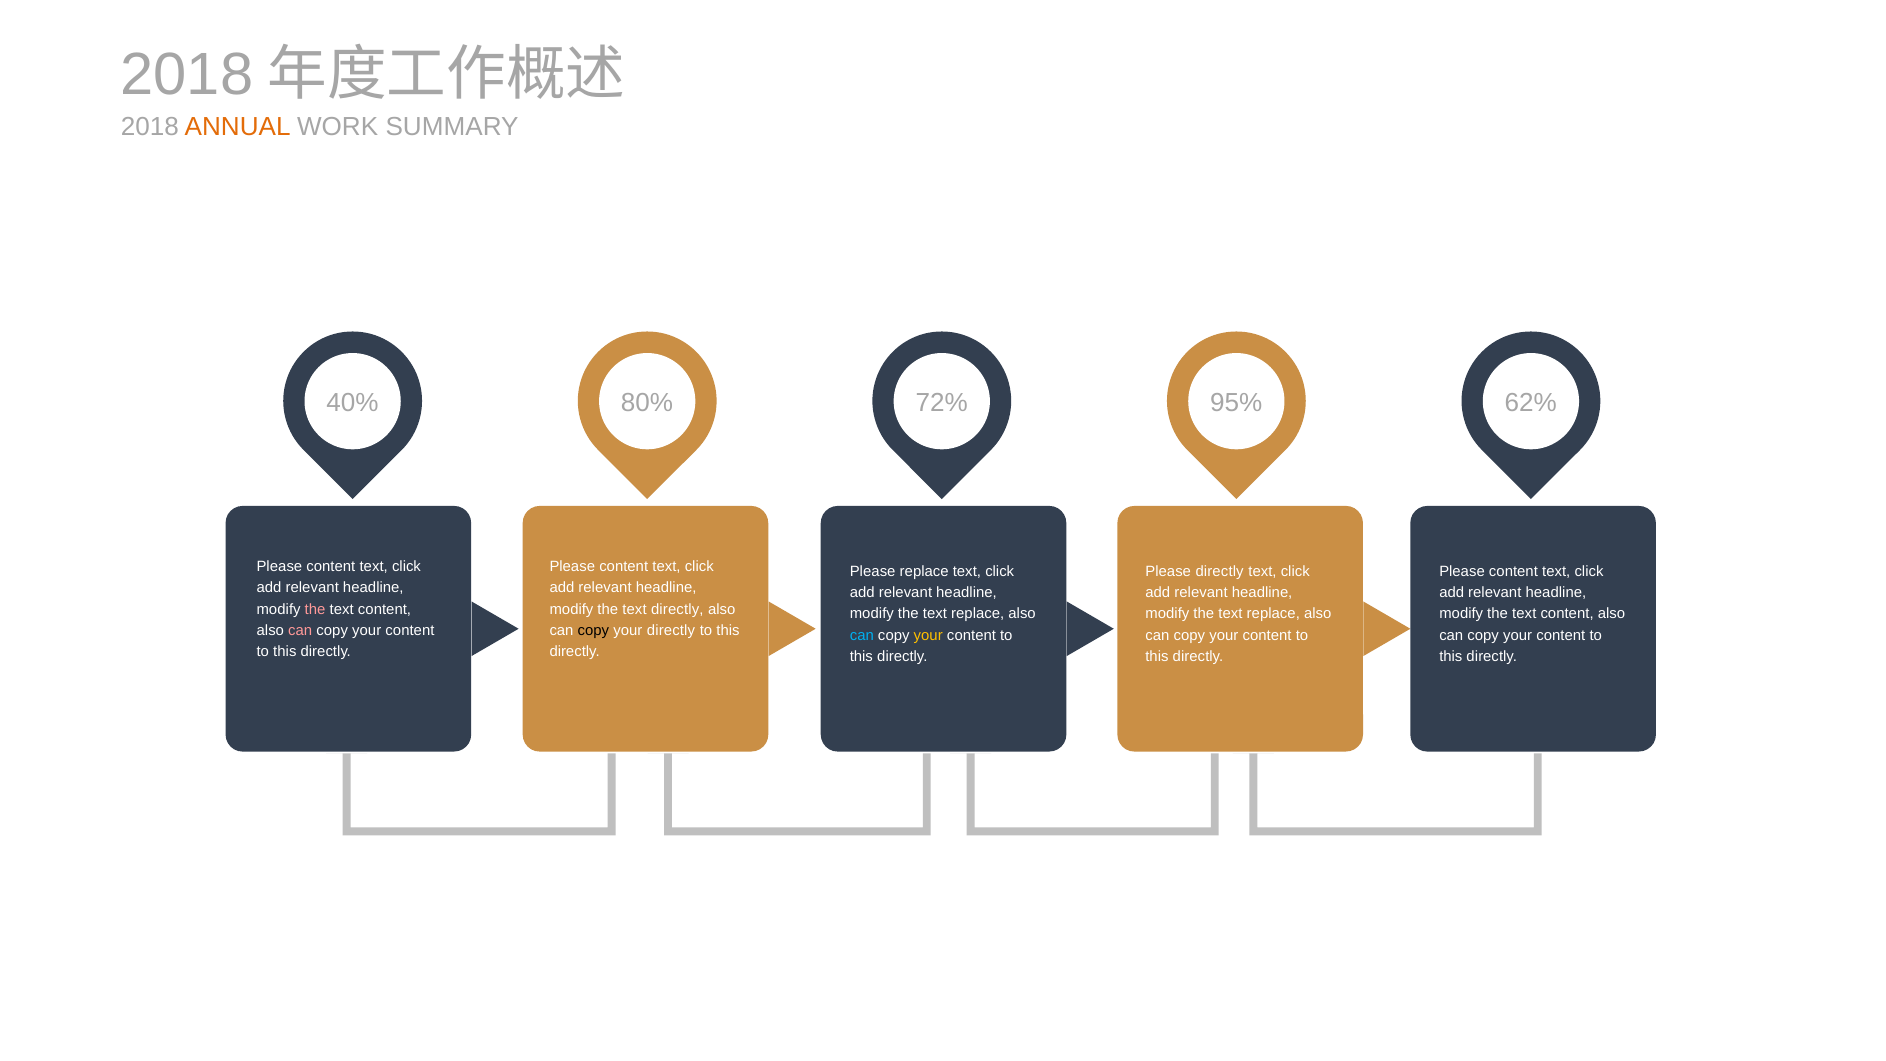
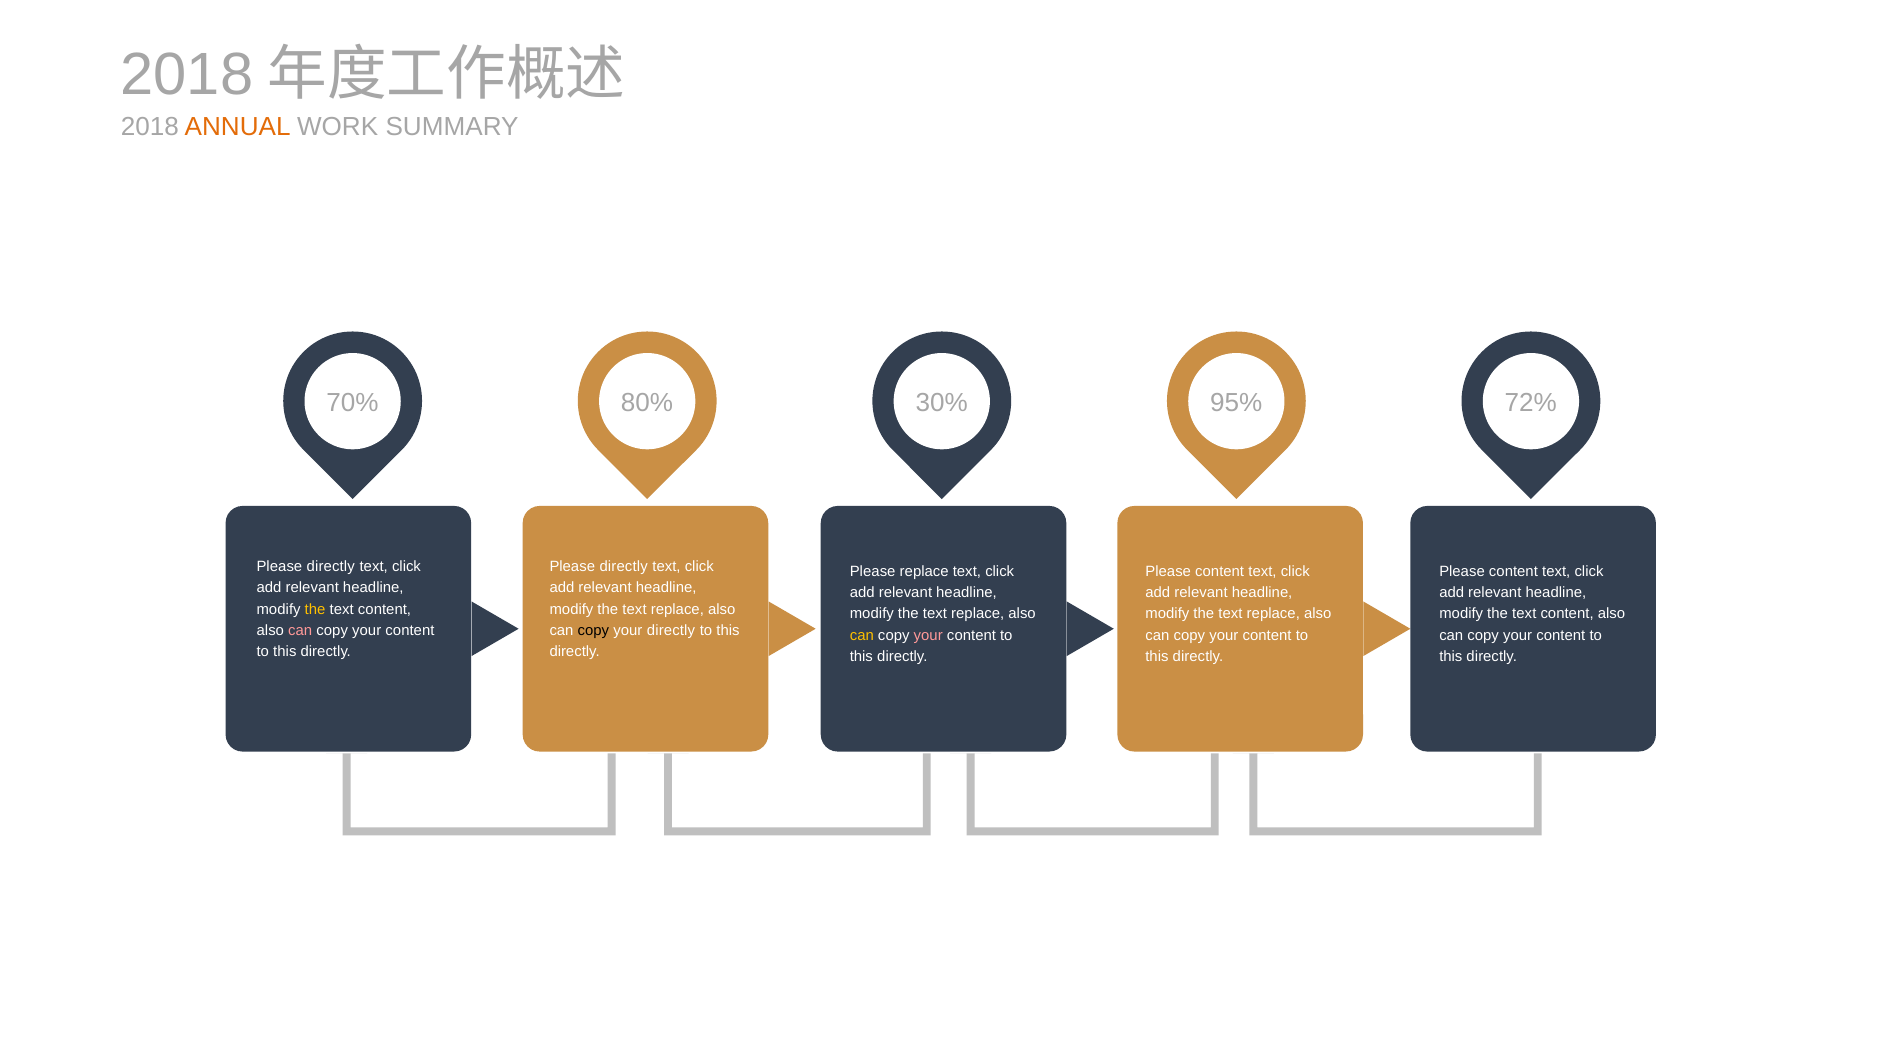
40%: 40% -> 70%
72%: 72% -> 30%
62%: 62% -> 72%
content at (331, 566): content -> directly
content at (624, 566): content -> directly
directly at (1220, 571): directly -> content
the at (315, 609) colour: pink -> yellow
directly at (677, 609): directly -> replace
can at (862, 635) colour: light blue -> yellow
your at (928, 635) colour: yellow -> pink
